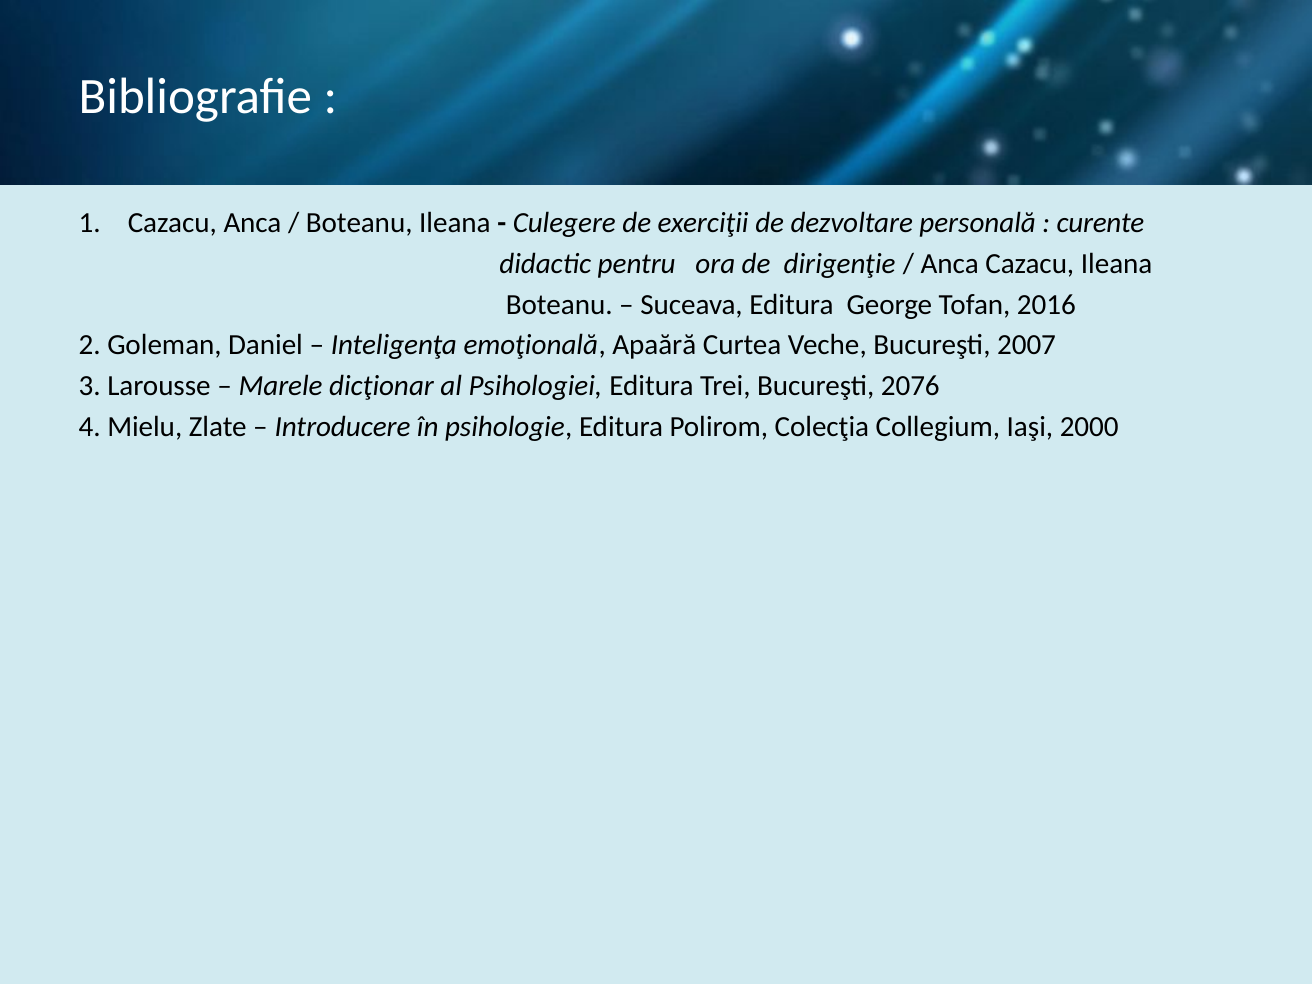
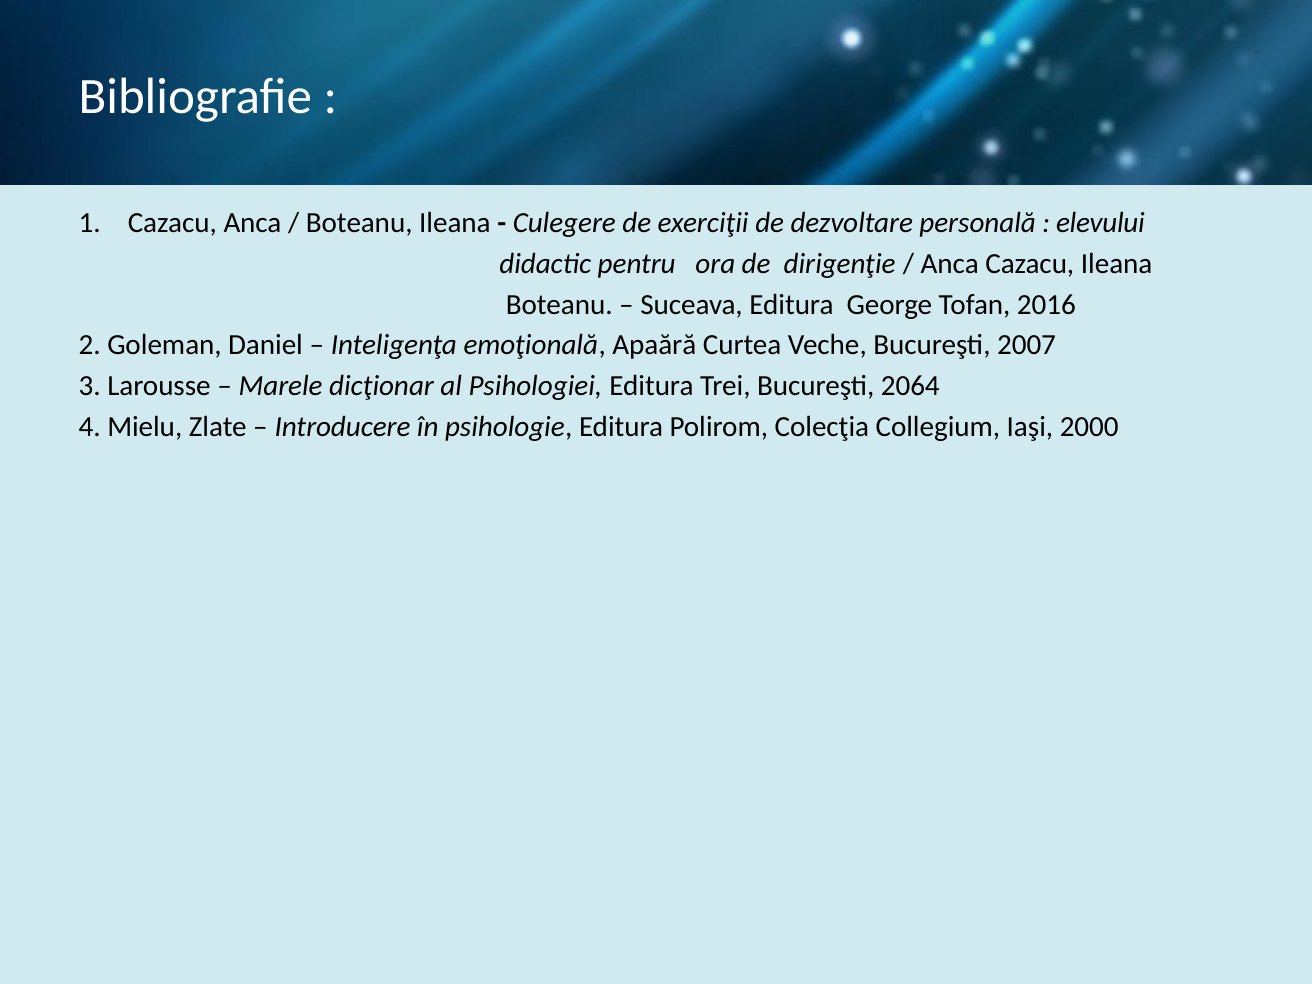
curente: curente -> elevului
2076: 2076 -> 2064
